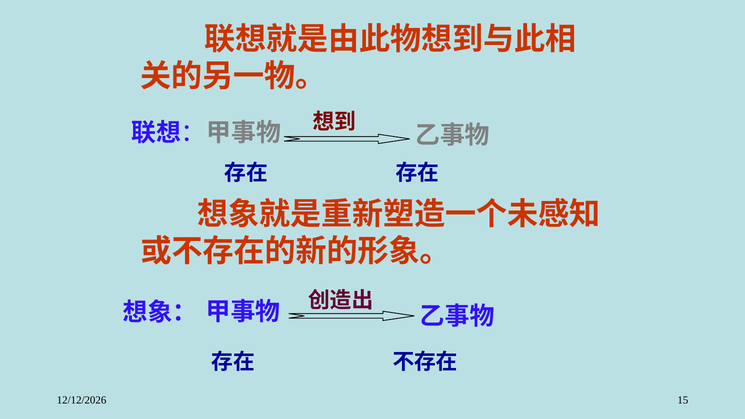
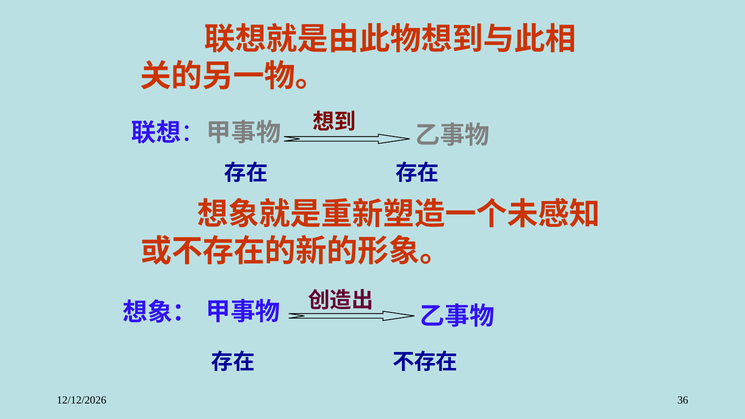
15: 15 -> 36
